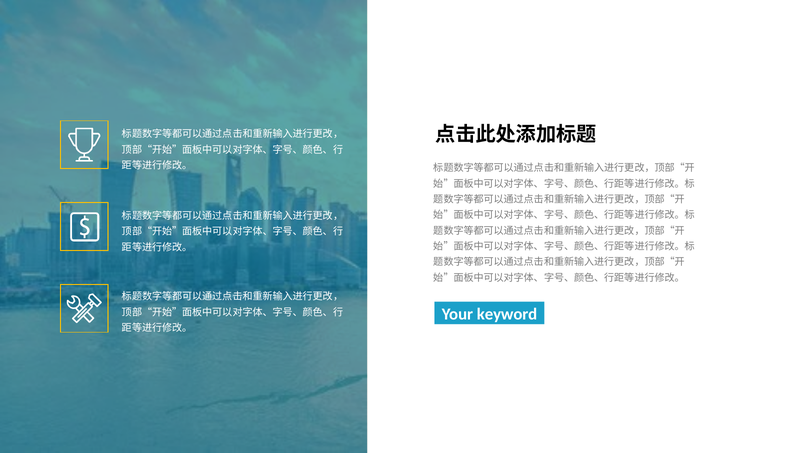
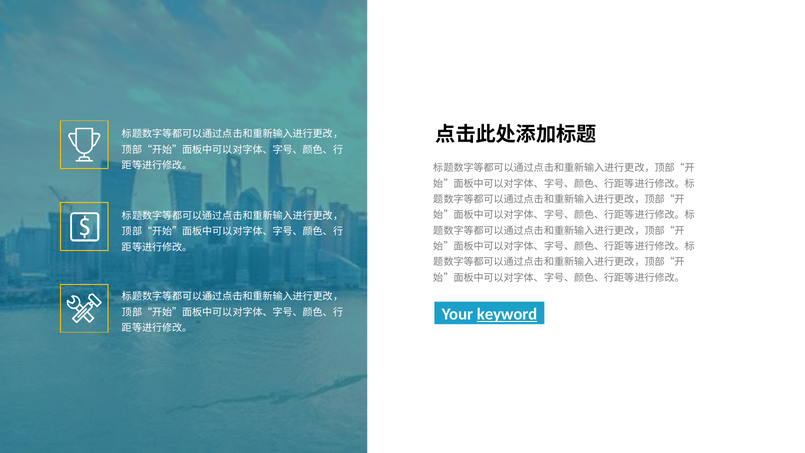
keyword underline: none -> present
